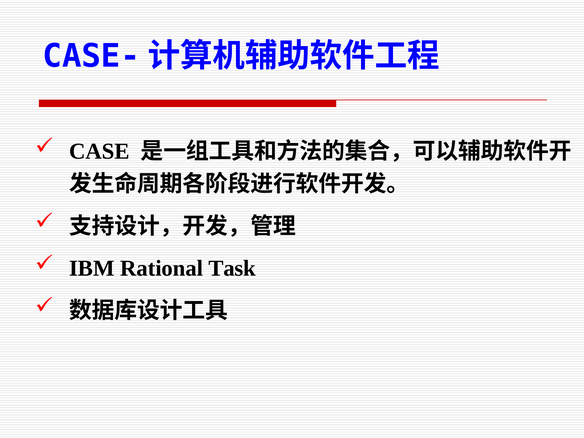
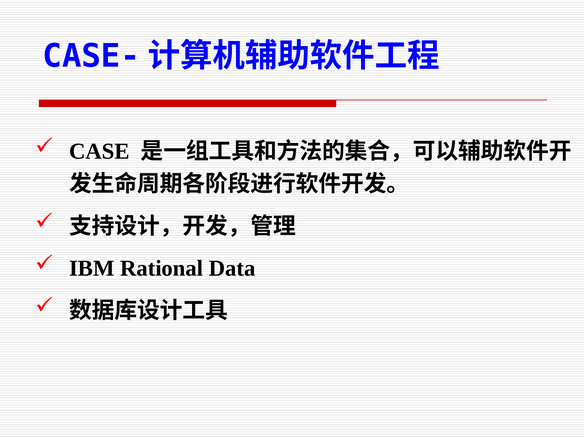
Task: Task -> Data
